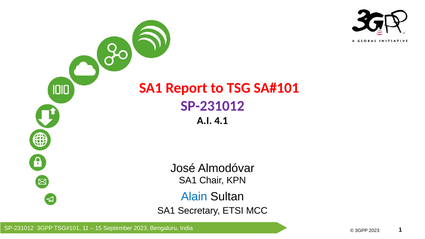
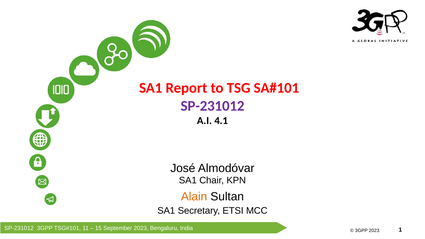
Alain colour: blue -> orange
